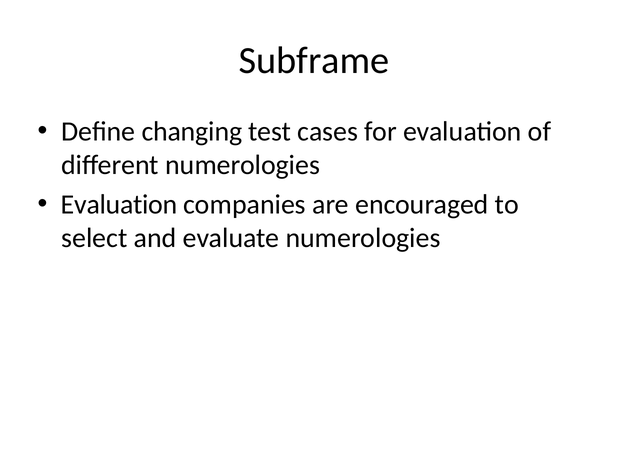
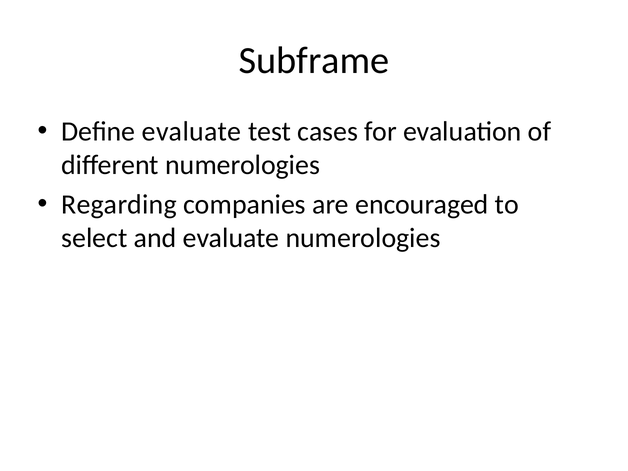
Define changing: changing -> evaluate
Evaluation at (119, 204): Evaluation -> Regarding
